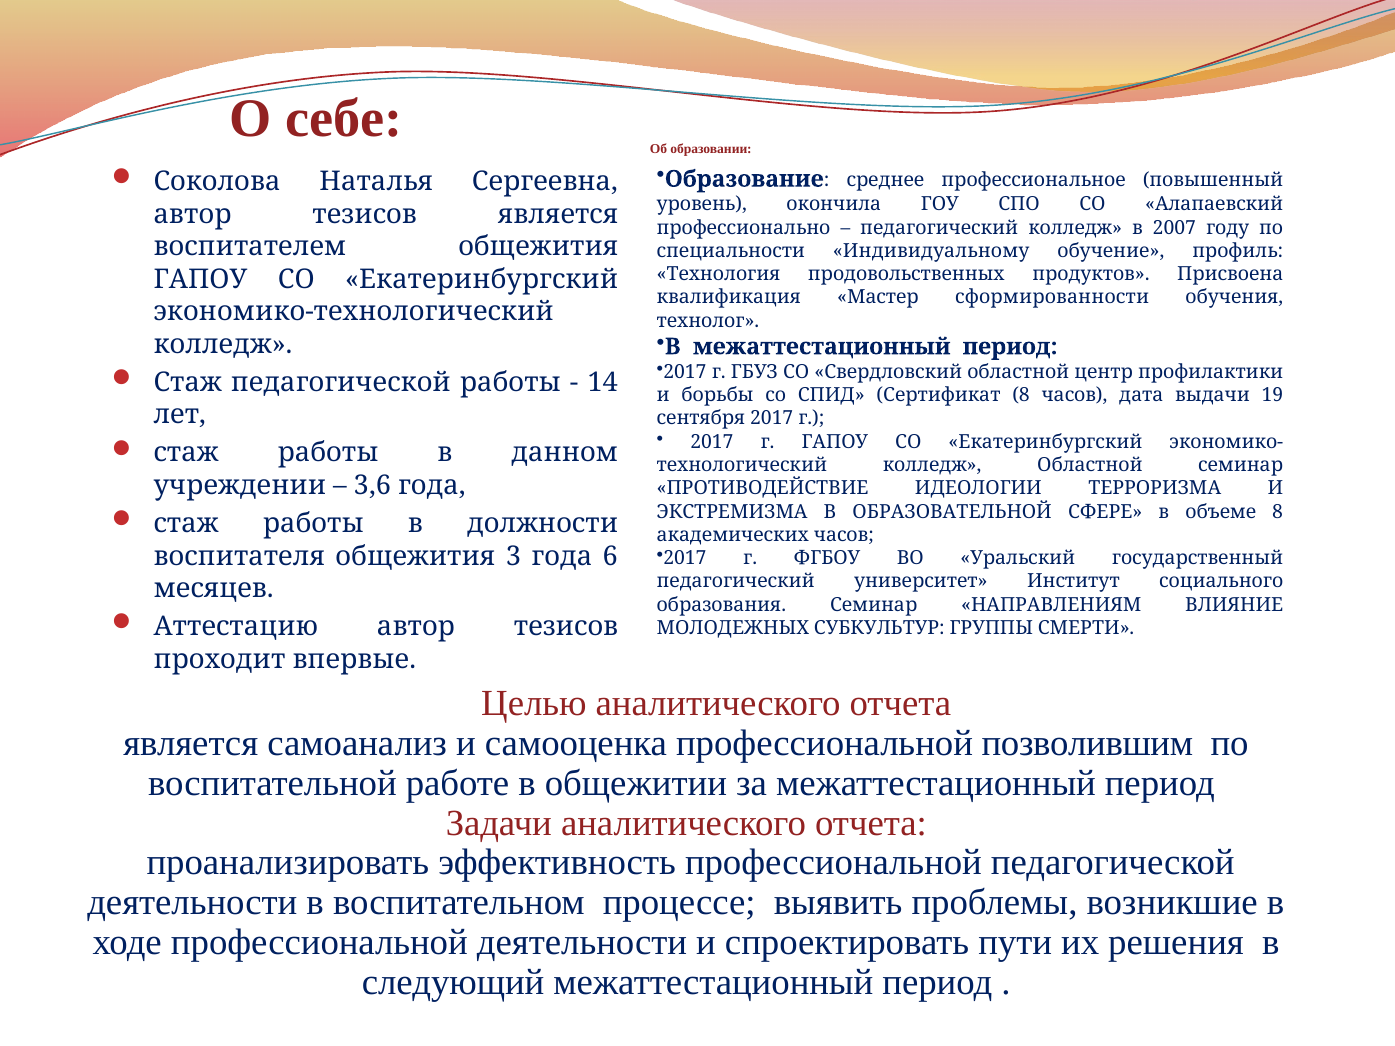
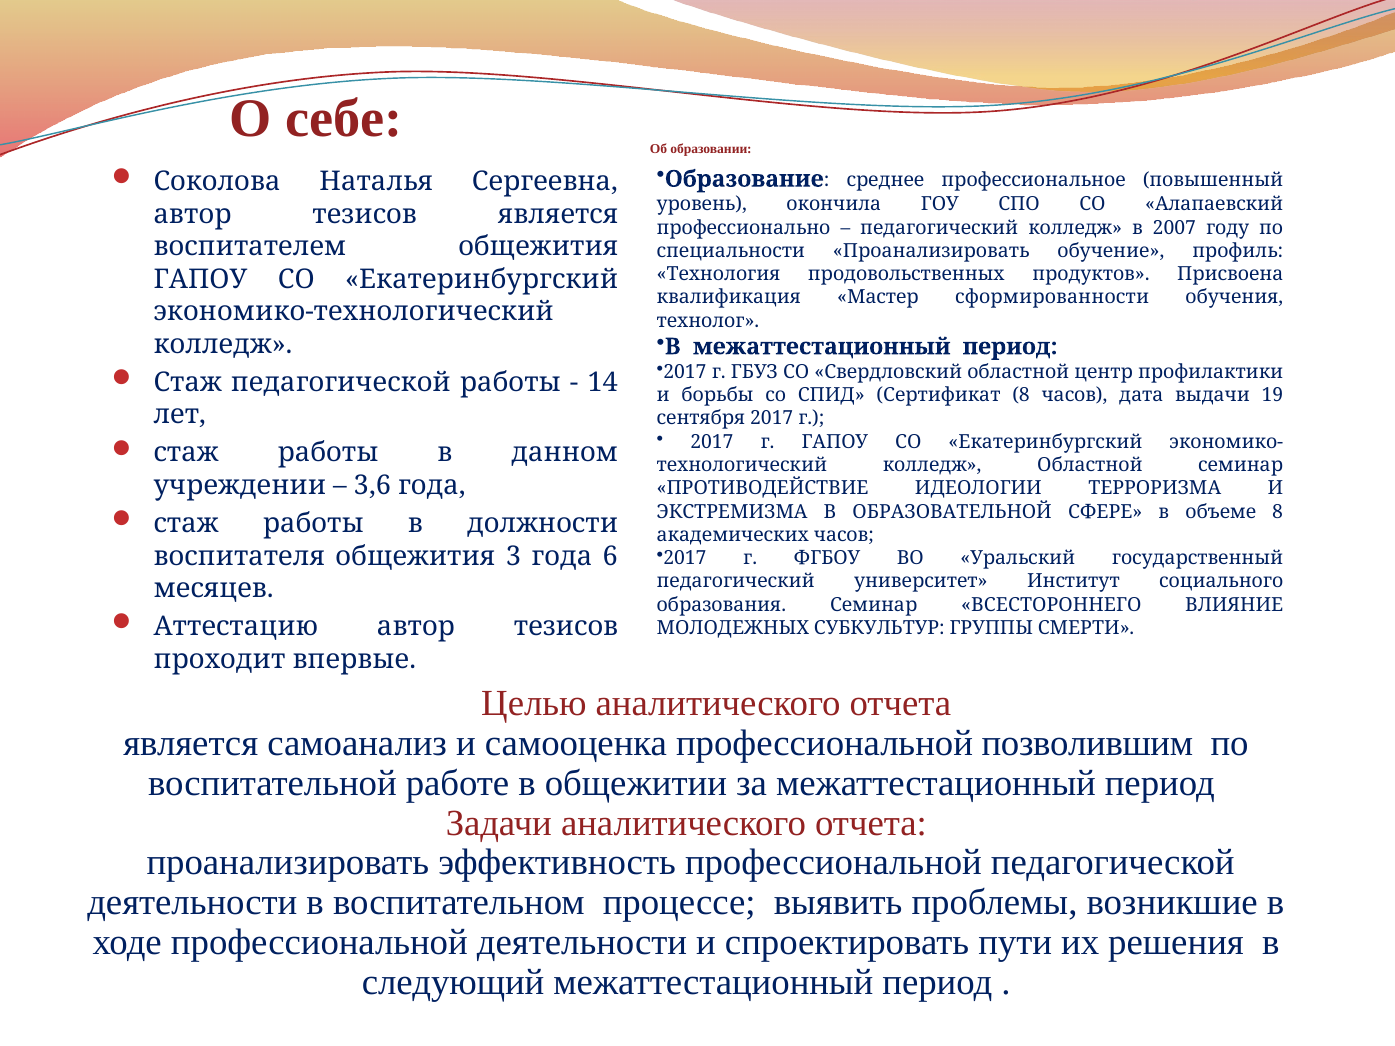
специальности Индивидуальному: Индивидуальному -> Проанализировать
НАПРАВЛЕНИЯМ: НАПРАВЛЕНИЯМ -> ВСЕСТОРОННЕГО
